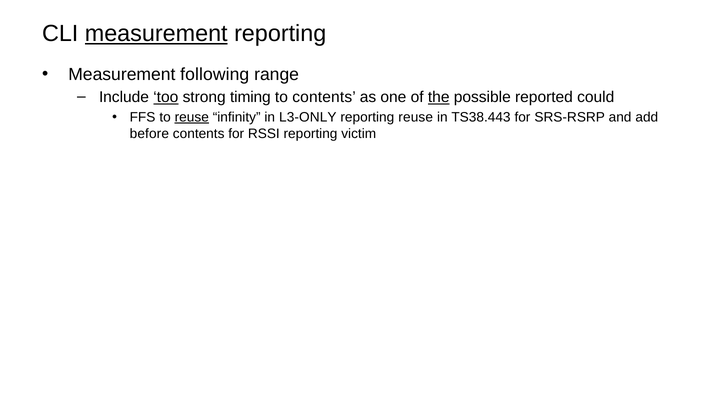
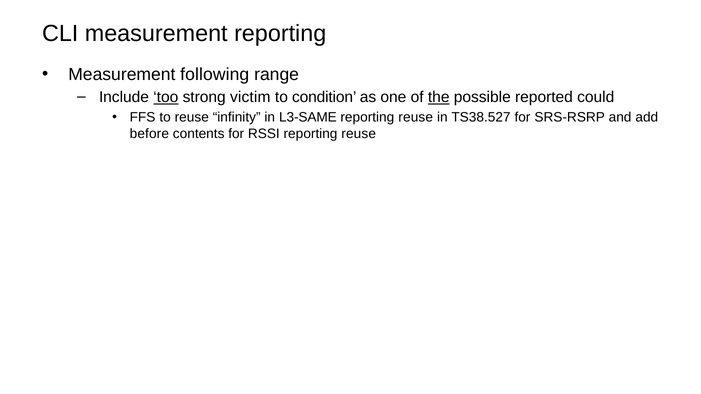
measurement at (156, 34) underline: present -> none
timing: timing -> victim
to contents: contents -> condition
reuse at (192, 117) underline: present -> none
L3-ONLY: L3-ONLY -> L3-SAME
TS38.443: TS38.443 -> TS38.527
RSSI reporting victim: victim -> reuse
